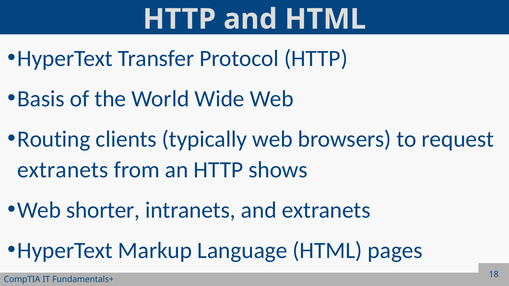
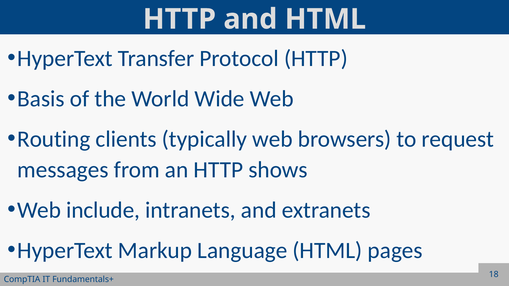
extranets at (63, 170): extranets -> messages
shorter: shorter -> include
